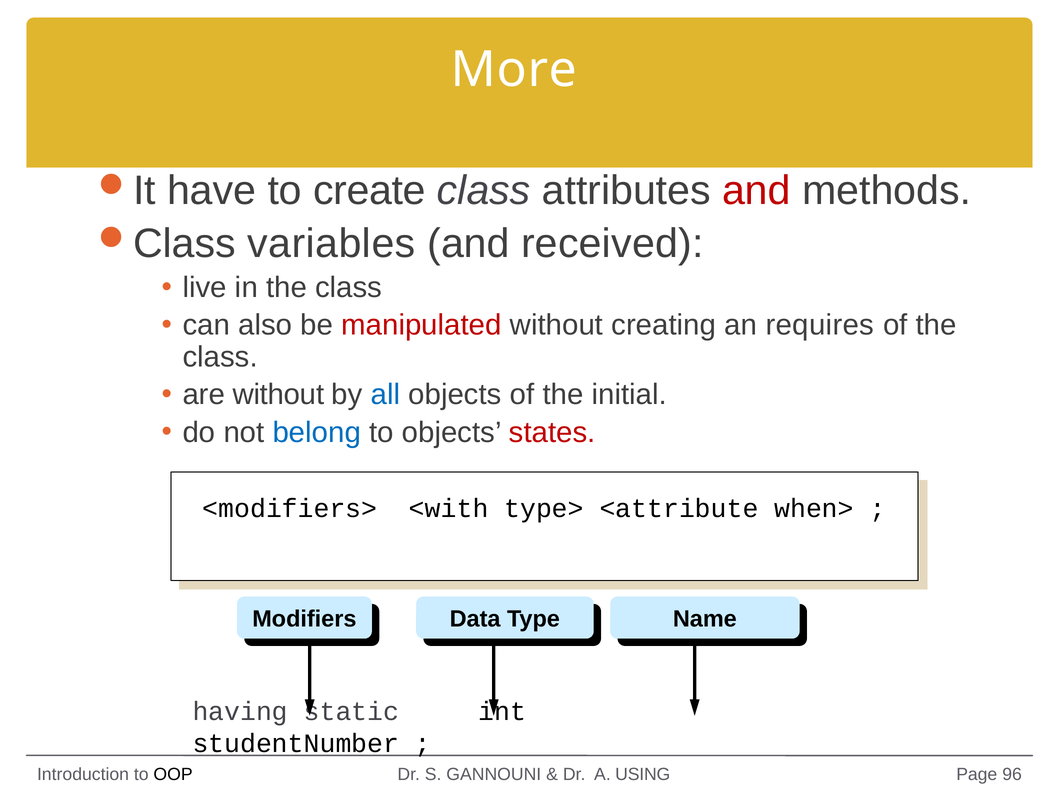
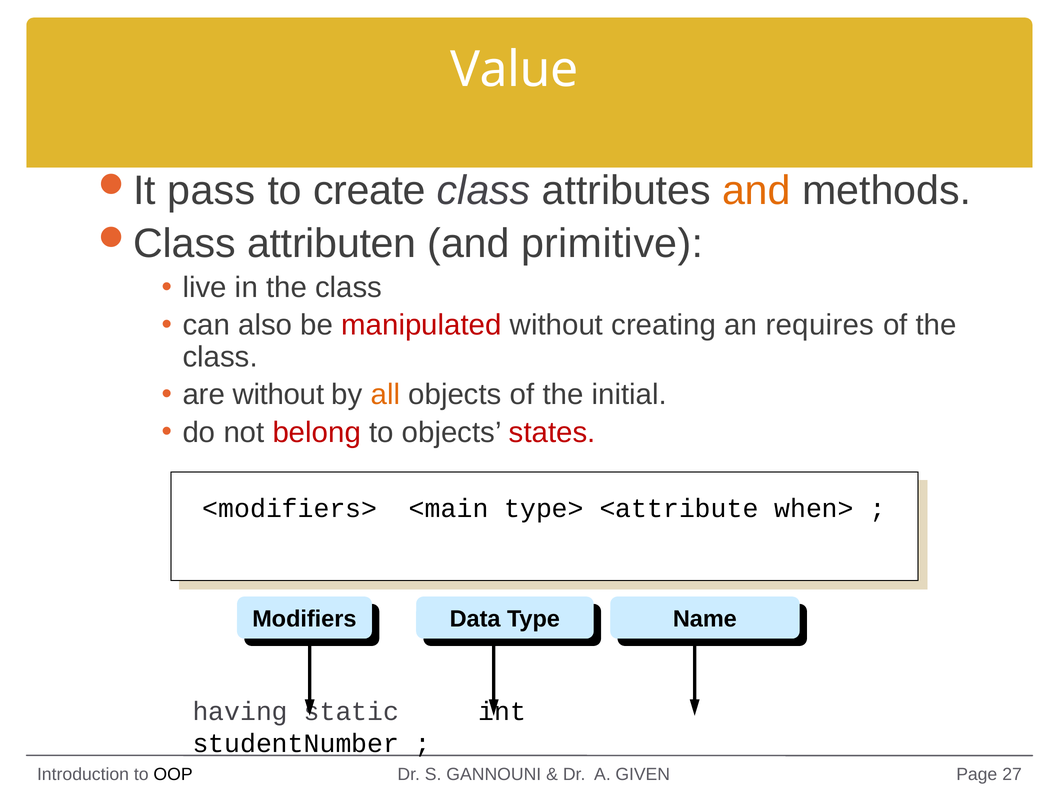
More: More -> Value
have: have -> pass
and at (756, 191) colour: red -> orange
variables: variables -> attributen
received: received -> primitive
all colour: blue -> orange
belong colour: blue -> red
<with: <with -> <main
USING: USING -> GIVEN
96: 96 -> 27
